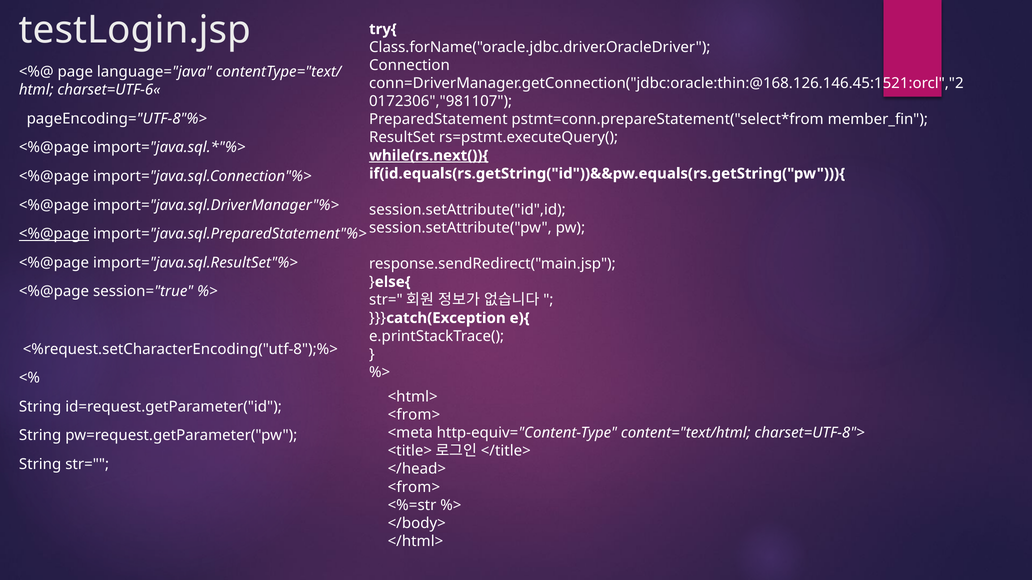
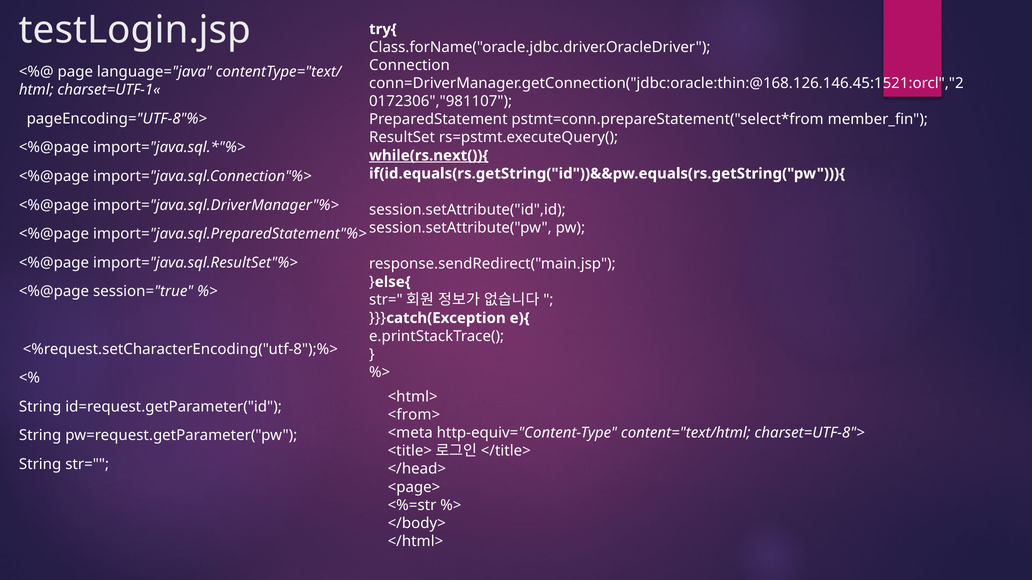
charset=UTF-6«: charset=UTF-6« -> charset=UTF-1«
<%@page at (54, 234) underline: present -> none
<from> at (414, 487): <from> -> <page>
